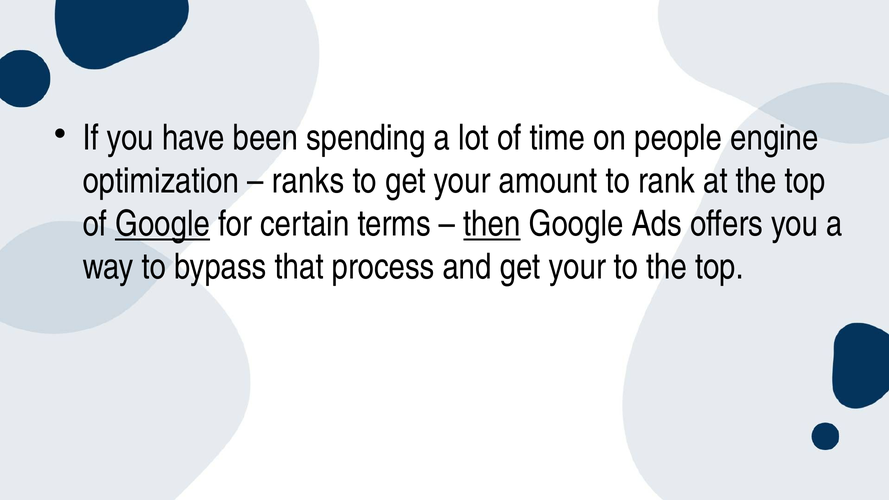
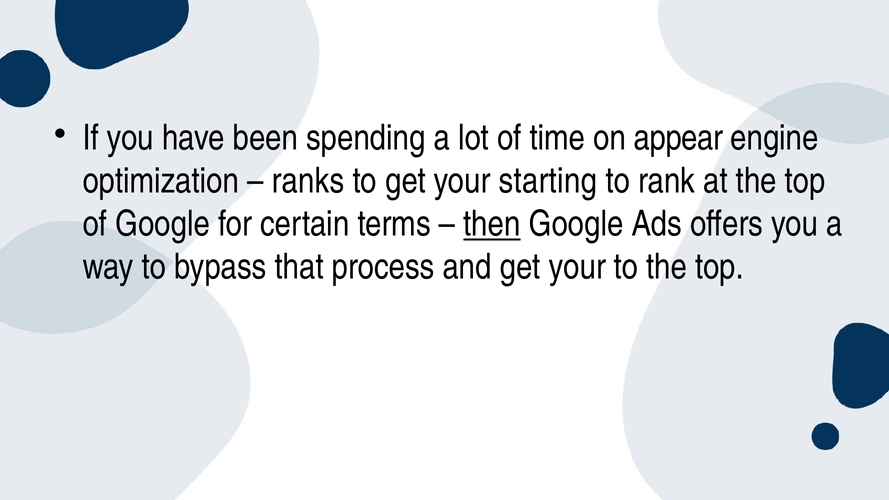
people: people -> appear
amount: amount -> starting
Google at (163, 224) underline: present -> none
